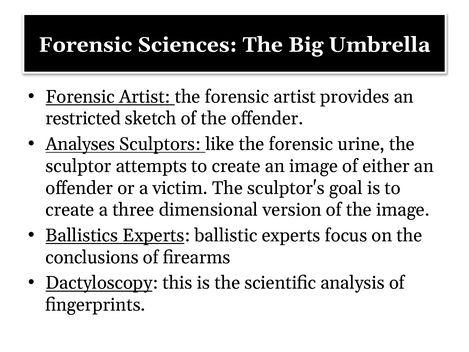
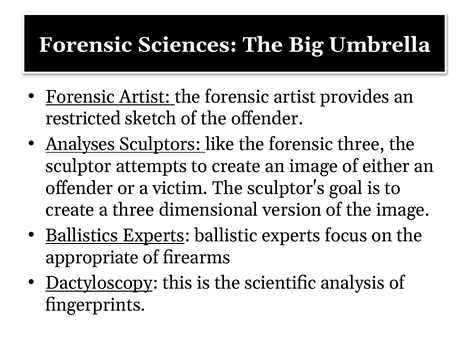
forensic urine: urine -> three
conclusions: conclusions -> appropriate
